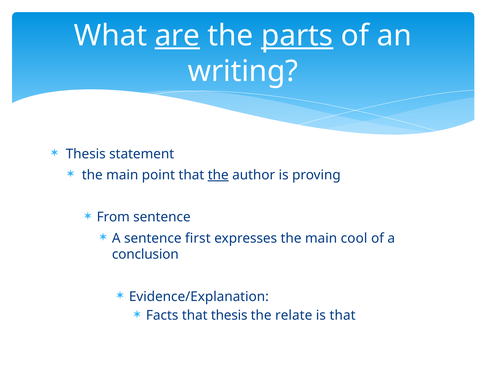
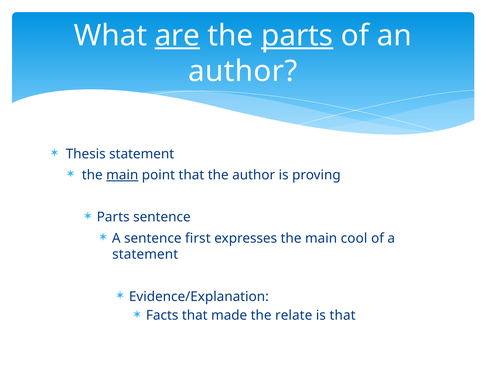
writing at (243, 71): writing -> author
main at (122, 175) underline: none -> present
the at (218, 175) underline: present -> none
From at (113, 217): From -> Parts
conclusion at (145, 254): conclusion -> statement
that thesis: thesis -> made
